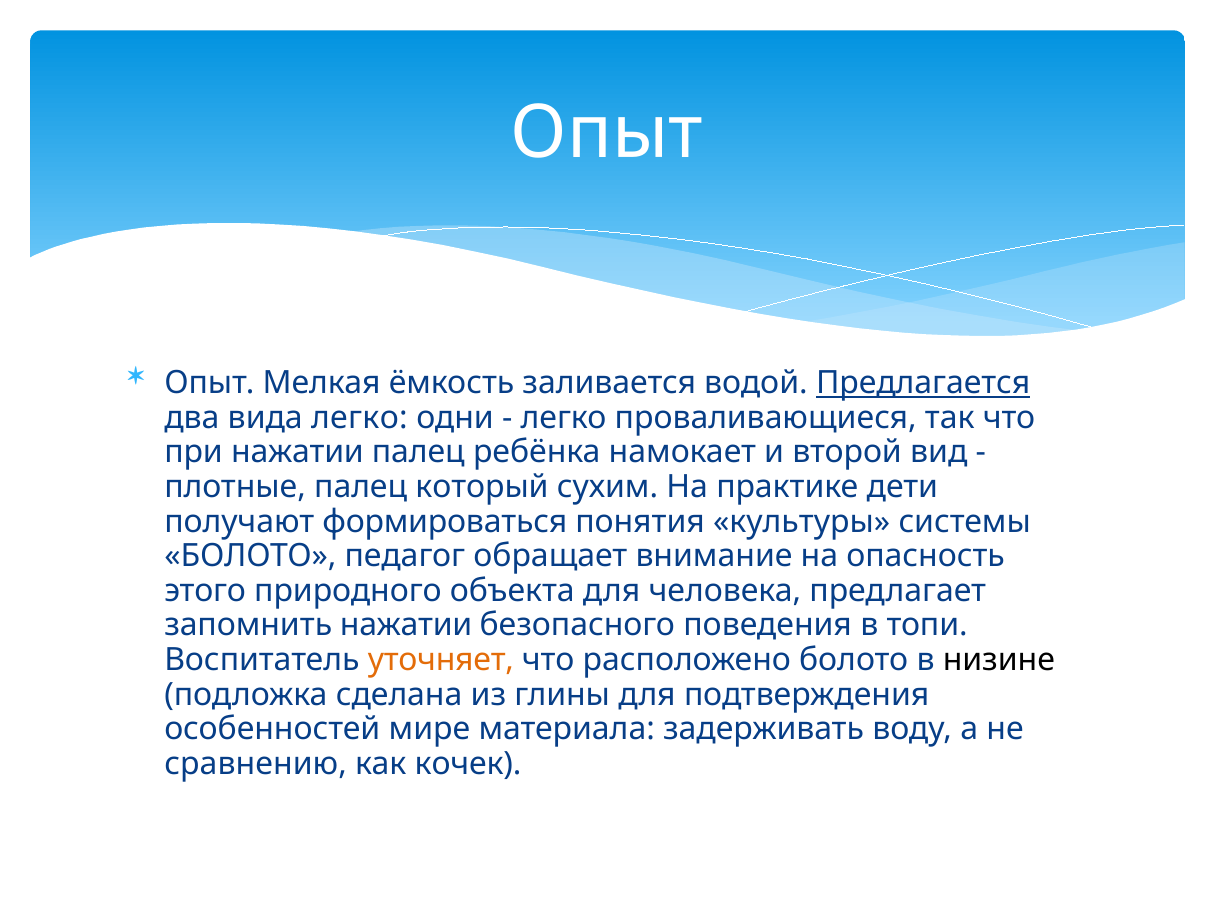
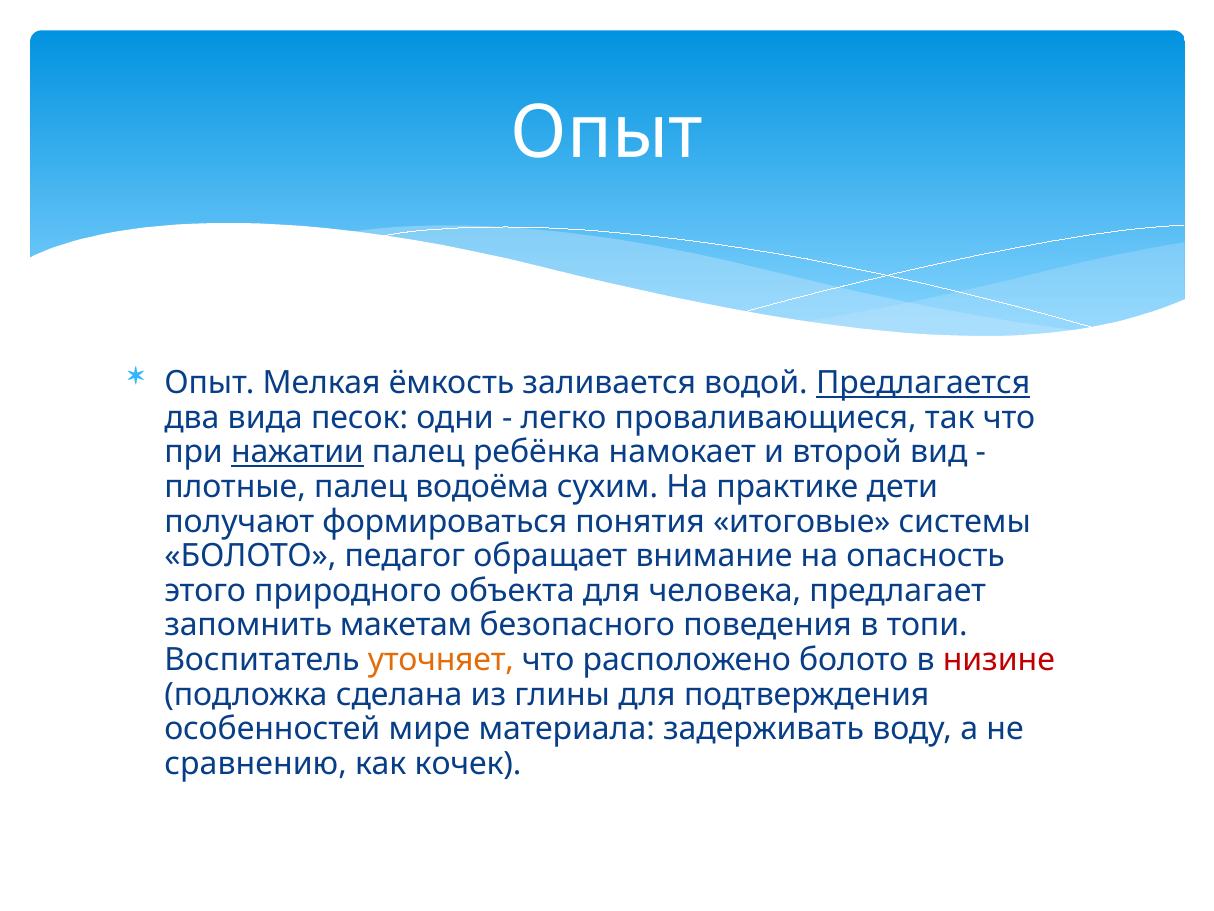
вида легко: легко -> песок
нажатии at (298, 452) underline: none -> present
который: который -> водоёма
культуры: культуры -> итоговые
запомнить нажатии: нажатии -> макетам
низине colour: black -> red
